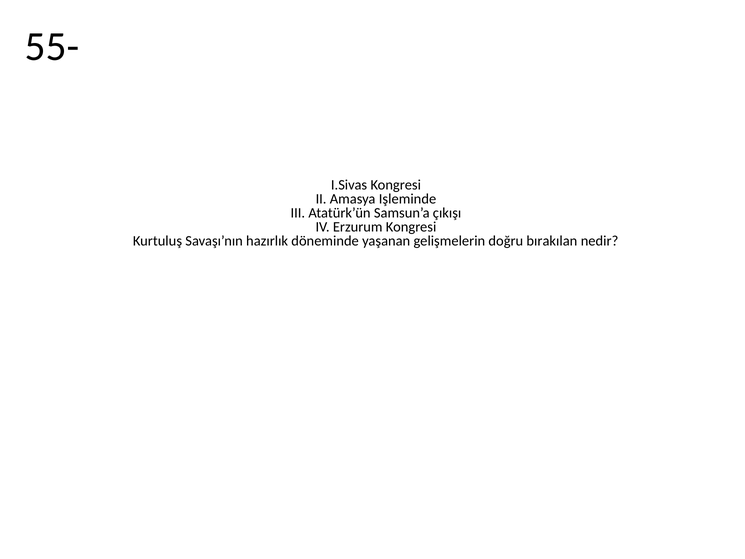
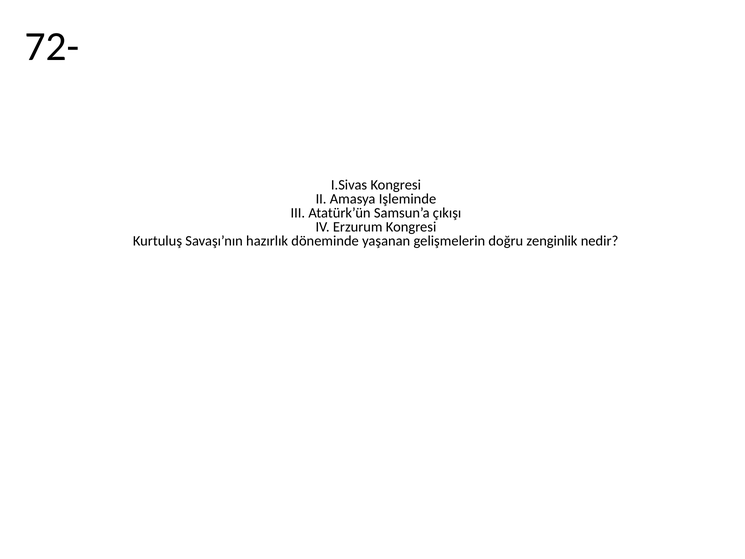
55-: 55- -> 72-
bırakılan: bırakılan -> zenginlik
